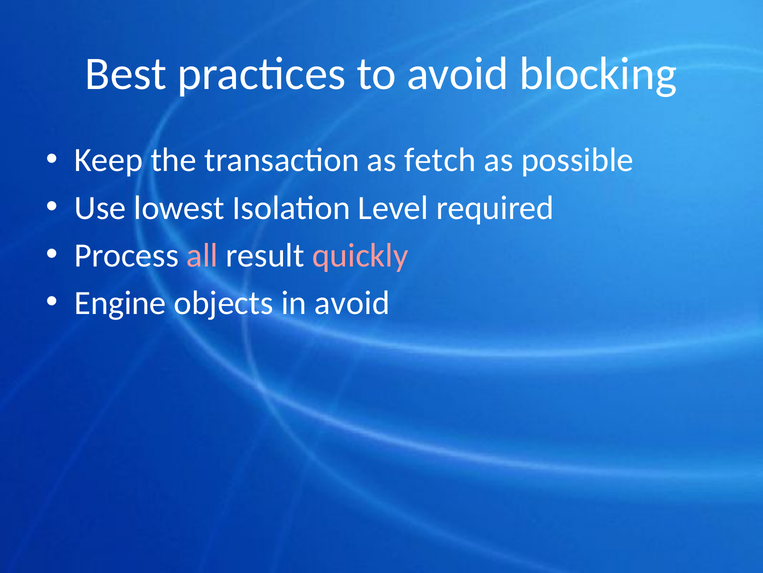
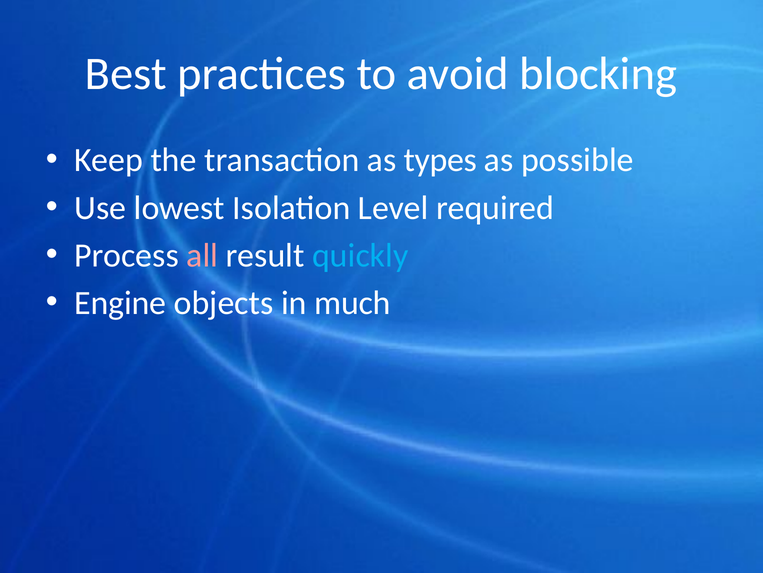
fetch: fetch -> types
quickly colour: pink -> light blue
in avoid: avoid -> much
